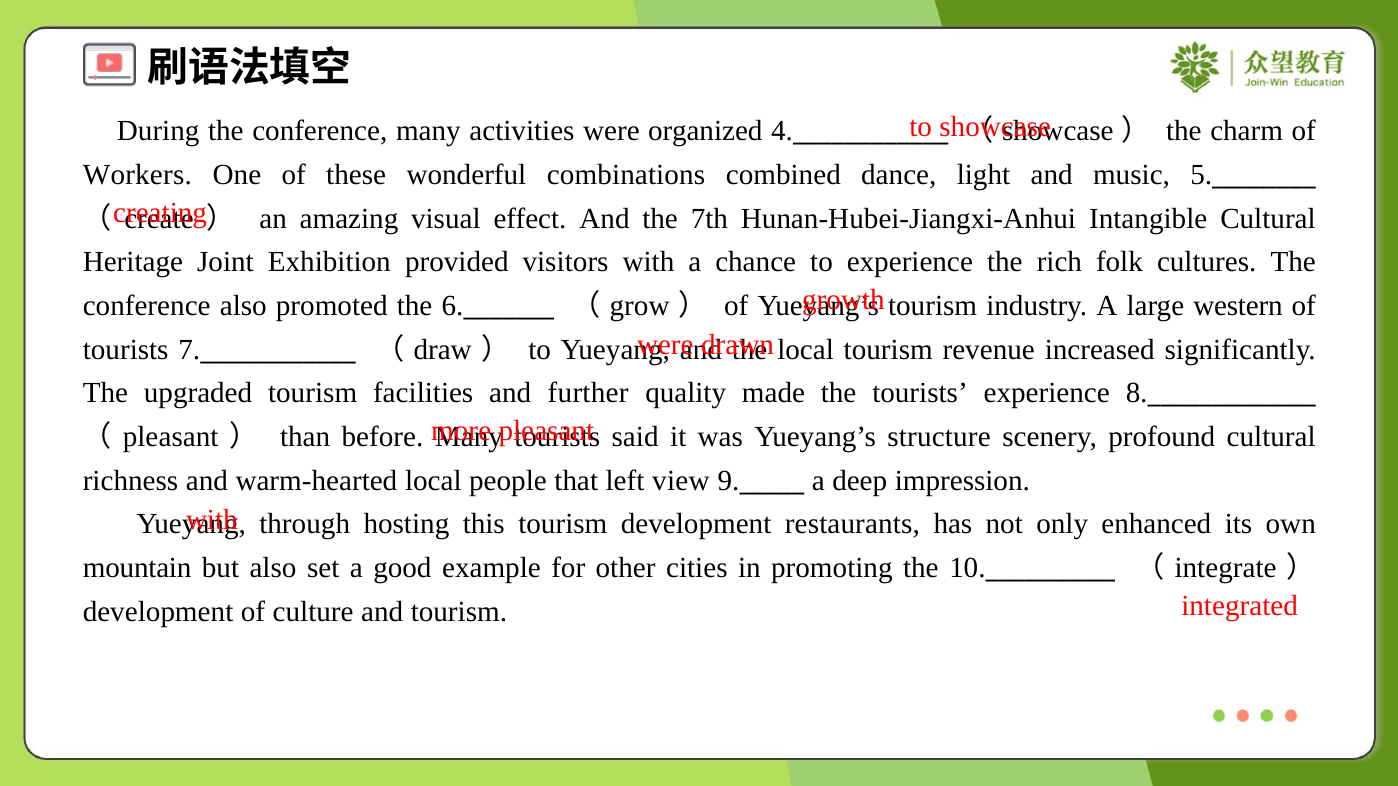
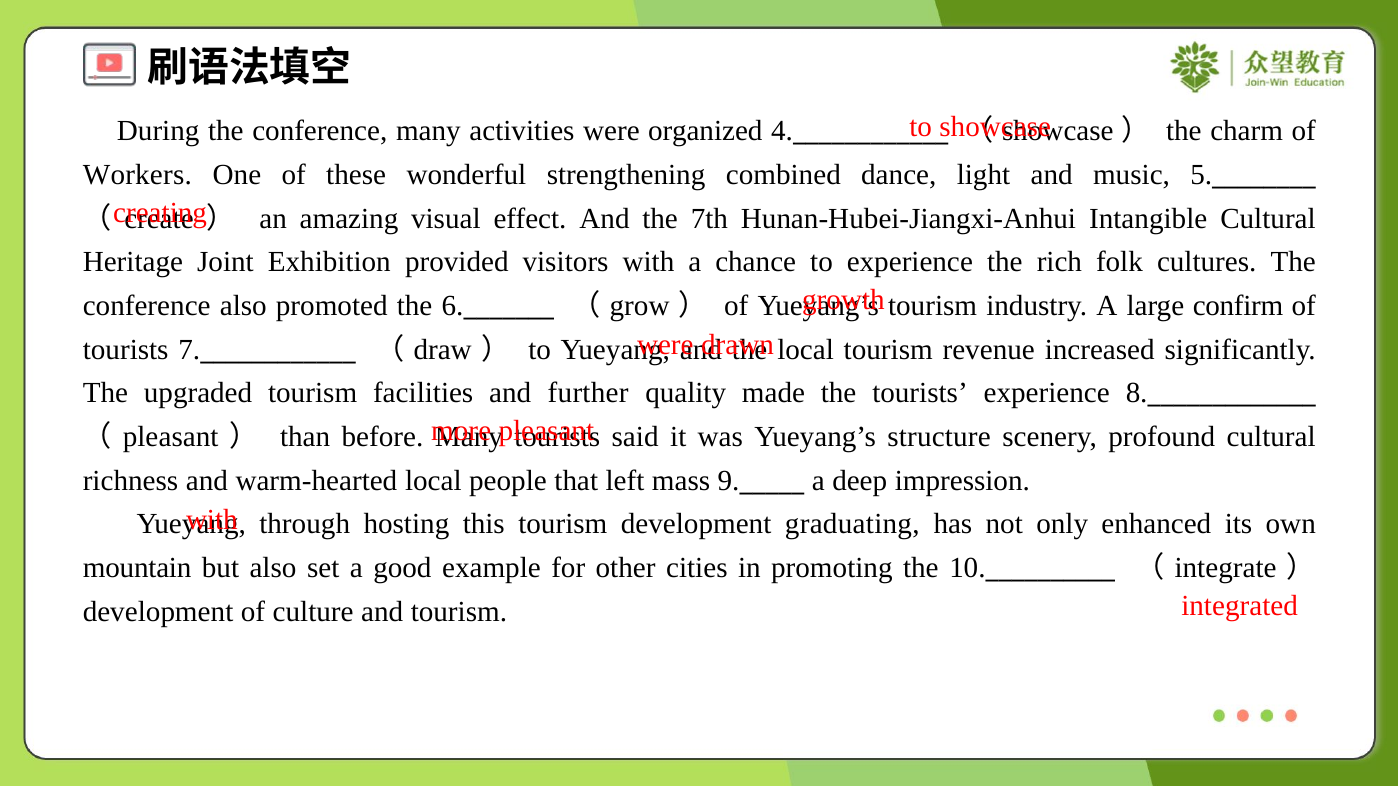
combinations: combinations -> strengthening
western: western -> confirm
view: view -> mass
restaurants: restaurants -> graduating
